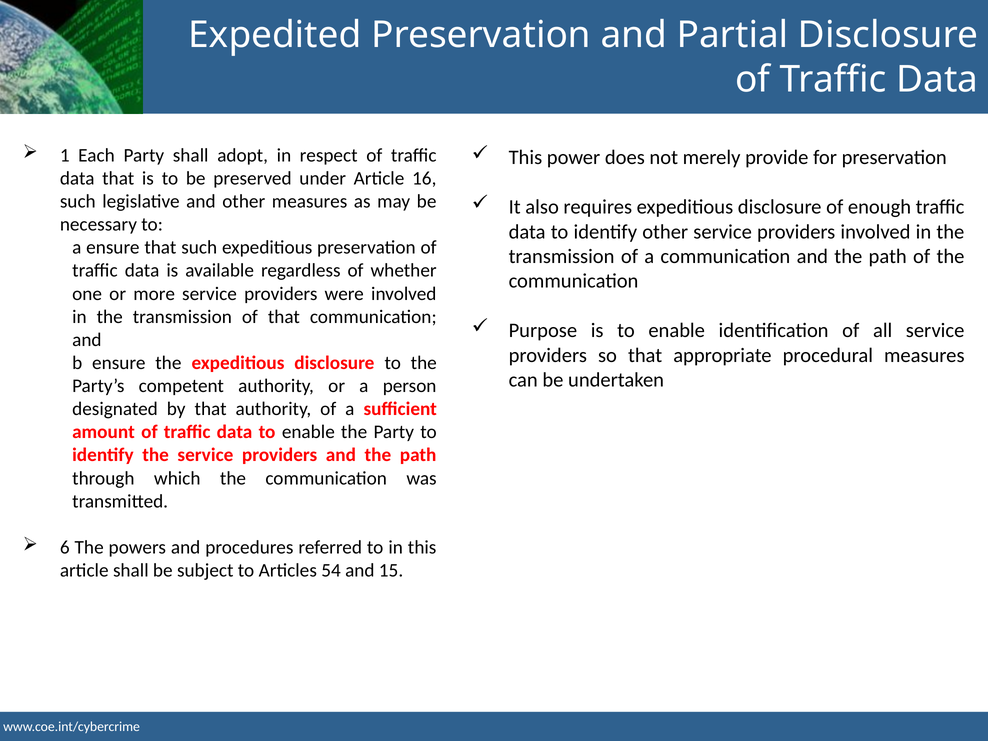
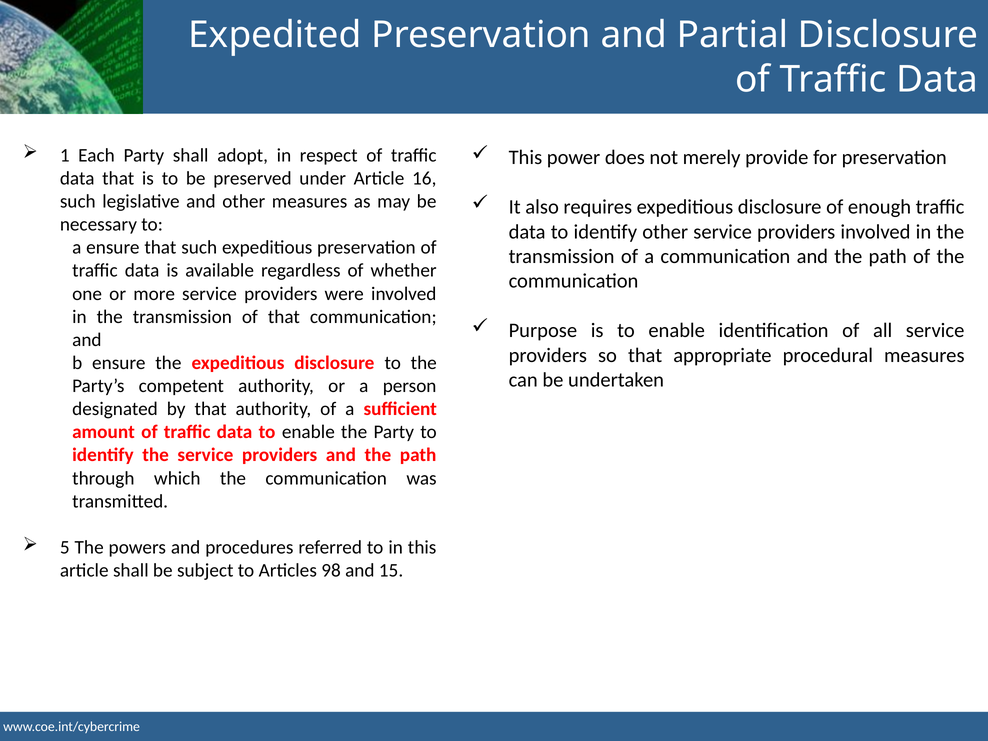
6: 6 -> 5
54: 54 -> 98
